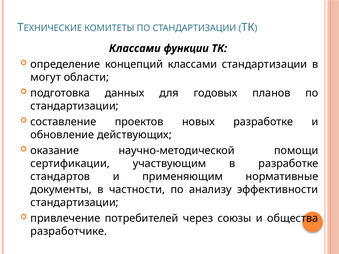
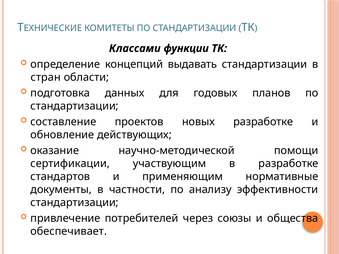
концепций классами: классами -> выдавать
могут: могут -> стран
разработчике: разработчике -> обеспечивает
